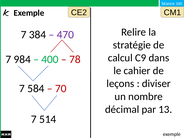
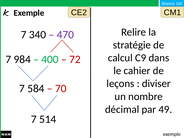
384: 384 -> 340
78: 78 -> 72
13: 13 -> 49
